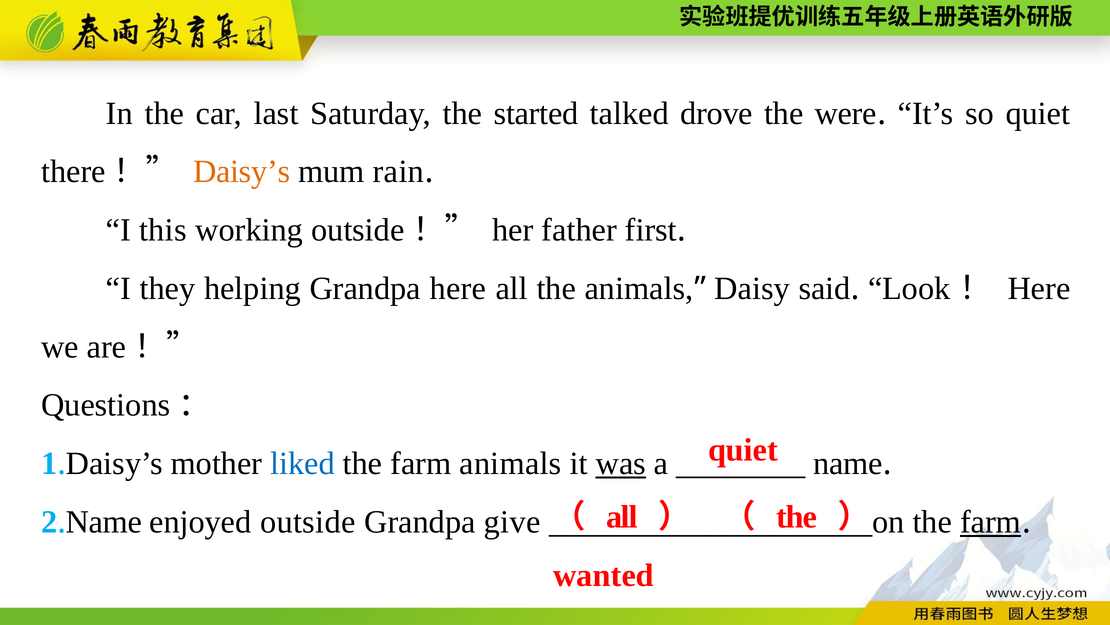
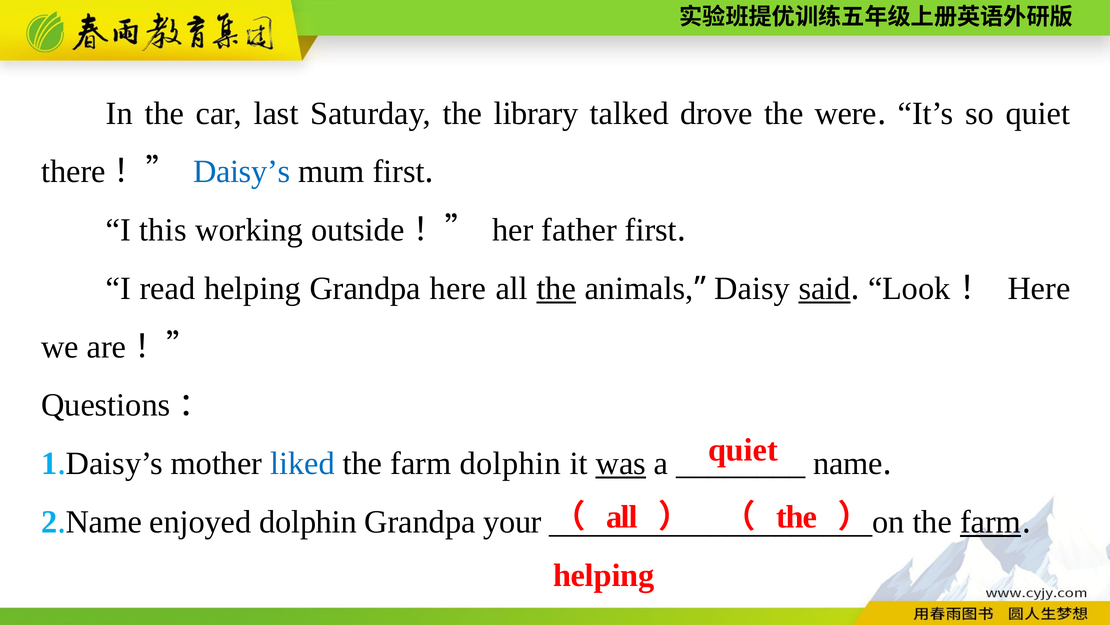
started: started -> library
Daisy’s at (242, 172) colour: orange -> blue
mum rain: rain -> first
they: they -> read
the at (556, 288) underline: none -> present
said underline: none -> present
farm animals: animals -> dolphin
enjoyed outside: outside -> dolphin
give: give -> your
wanted at (604, 575): wanted -> helping
